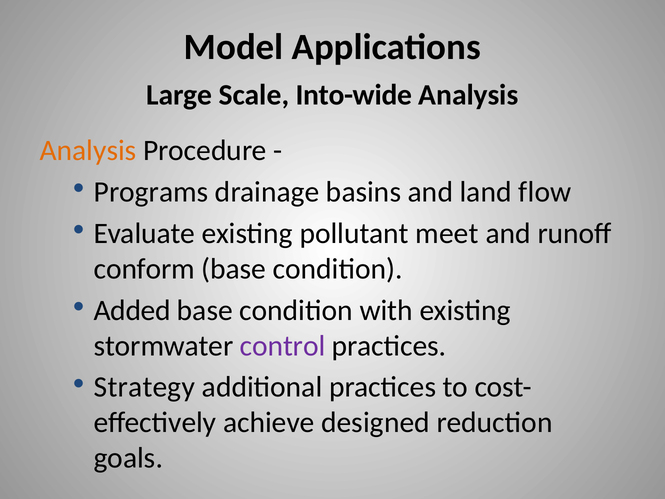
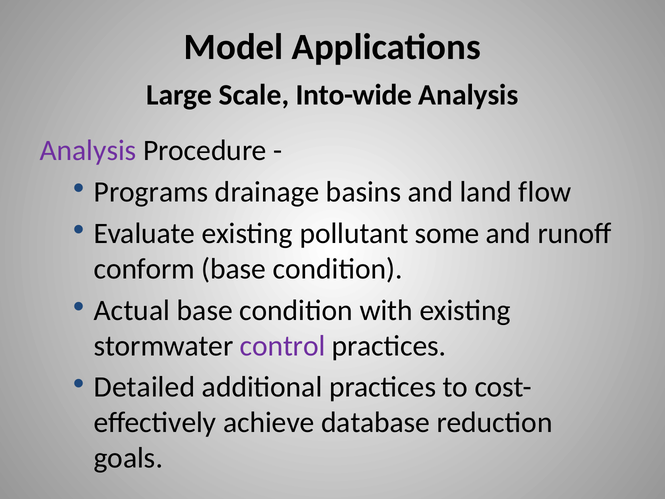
Analysis at (88, 151) colour: orange -> purple
meet: meet -> some
Added: Added -> Actual
Strategy: Strategy -> Detailed
designed: designed -> database
